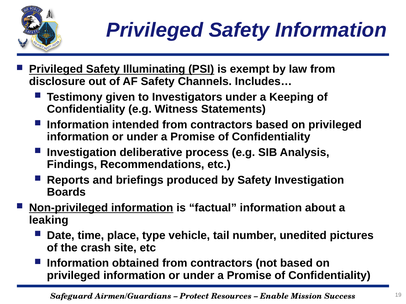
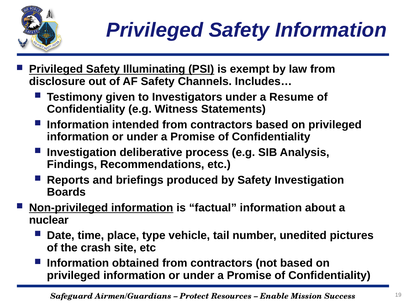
Keeping: Keeping -> Resume
leaking: leaking -> nuclear
